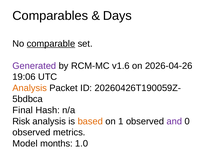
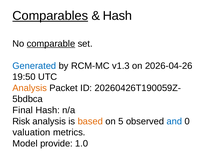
Comparables underline: none -> present
Days at (117, 16): Days -> Hash
Generated colour: purple -> blue
v1.6: v1.6 -> v1.3
19:06: 19:06 -> 19:50
1: 1 -> 5
and colour: purple -> blue
observed at (31, 132): observed -> valuation
months: months -> provide
